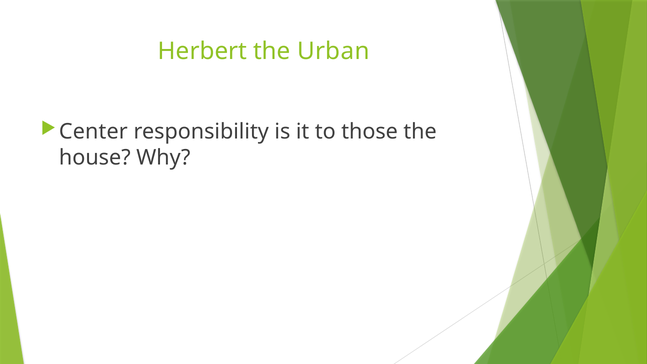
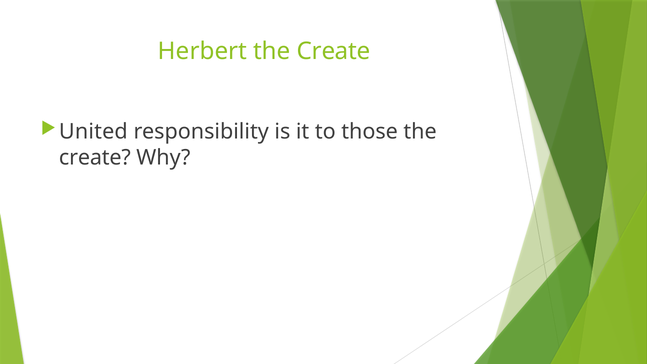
Urban at (333, 51): Urban -> Create
Center: Center -> United
house at (95, 157): house -> create
